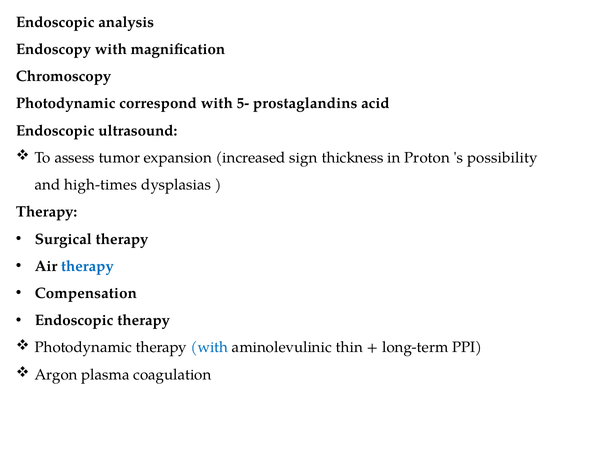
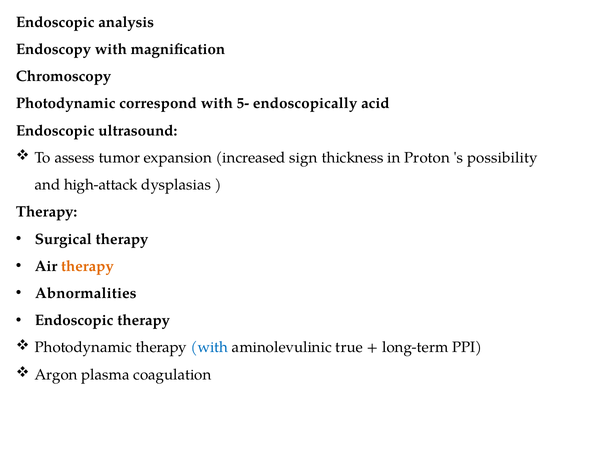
prostaglandins: prostaglandins -> endoscopically
high-times: high-times -> high-attack
therapy at (87, 266) colour: blue -> orange
Compensation: Compensation -> Abnormalities
thin: thin -> true
